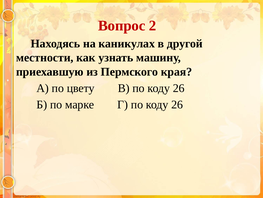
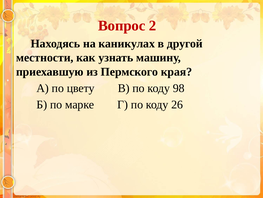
В по коду 26: 26 -> 98
